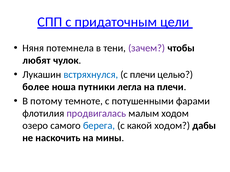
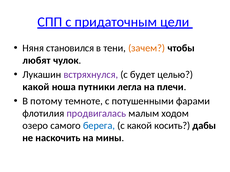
потемнела: потемнела -> становился
зачем colour: purple -> orange
встряхнулся colour: blue -> purple
с плечи: плечи -> будет
более at (36, 87): более -> какой
какой ходом: ходом -> косить
